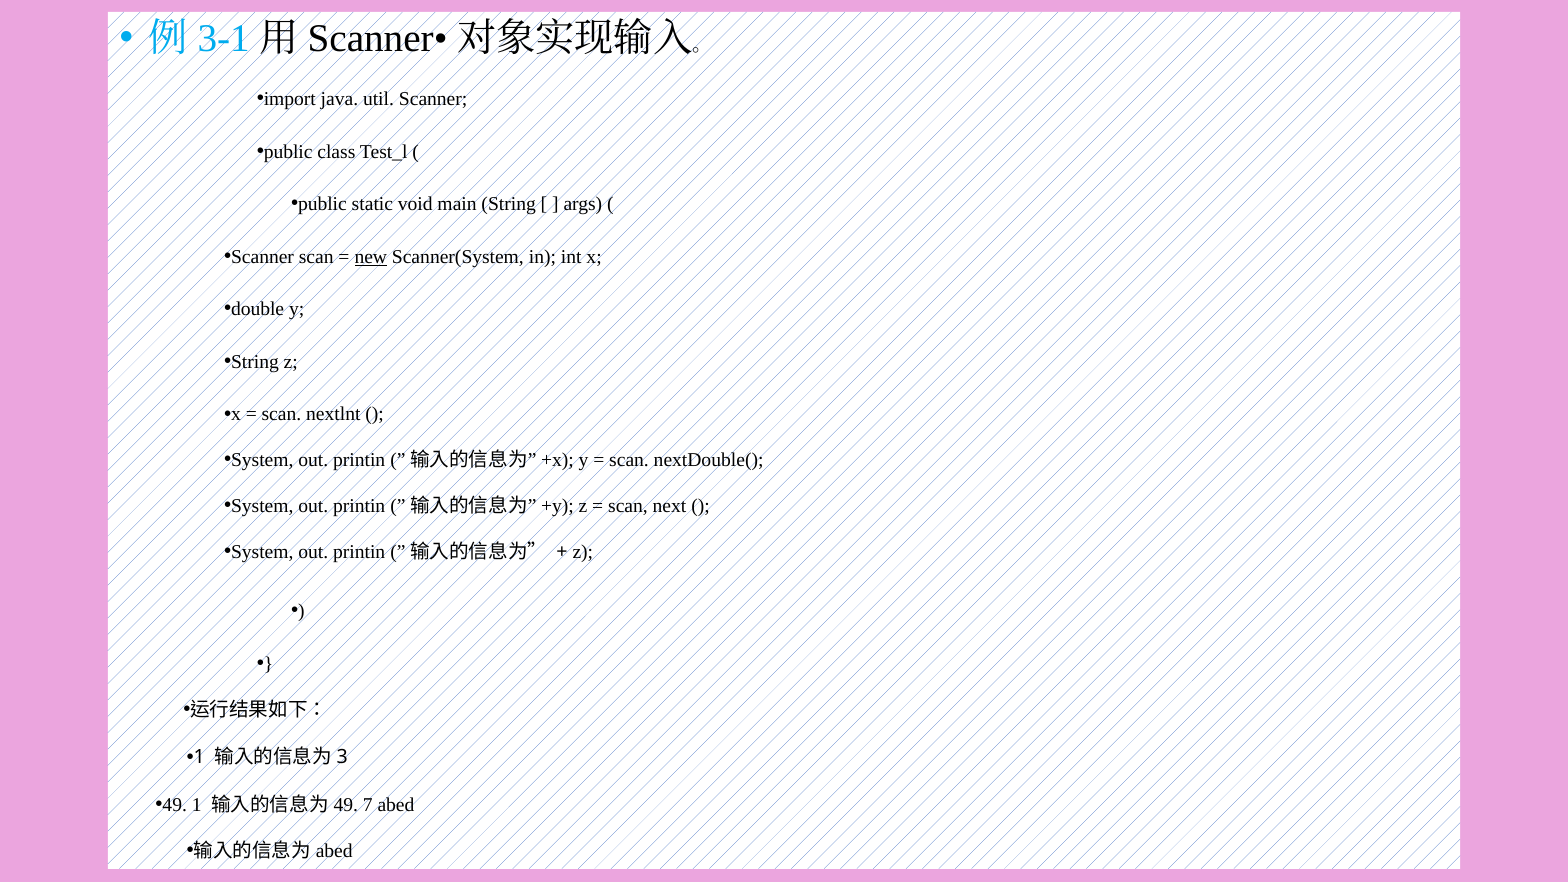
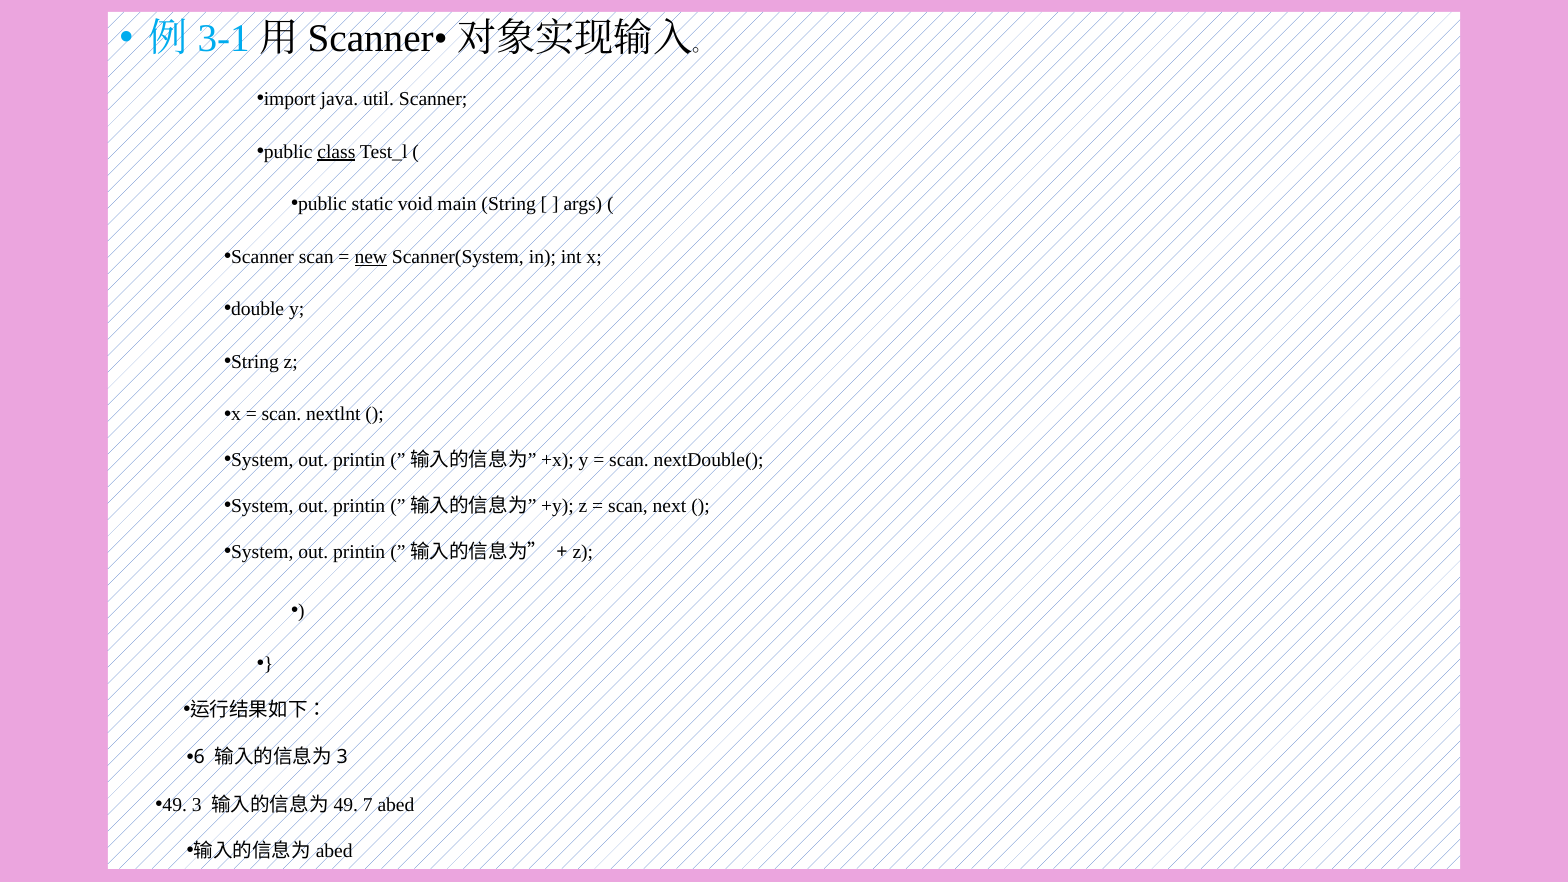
class underline: none -> present
1 at (199, 757): 1 -> 6
1 at (197, 805): 1 -> 3
